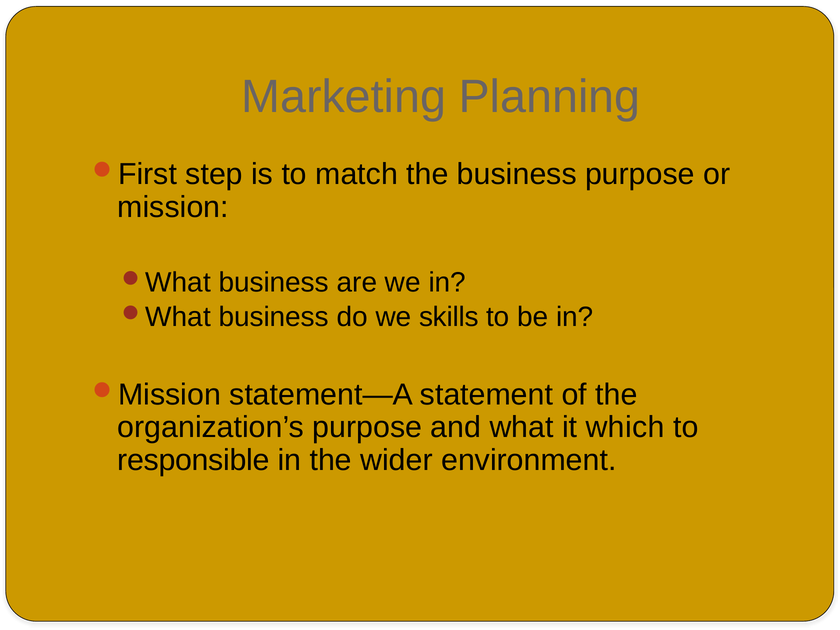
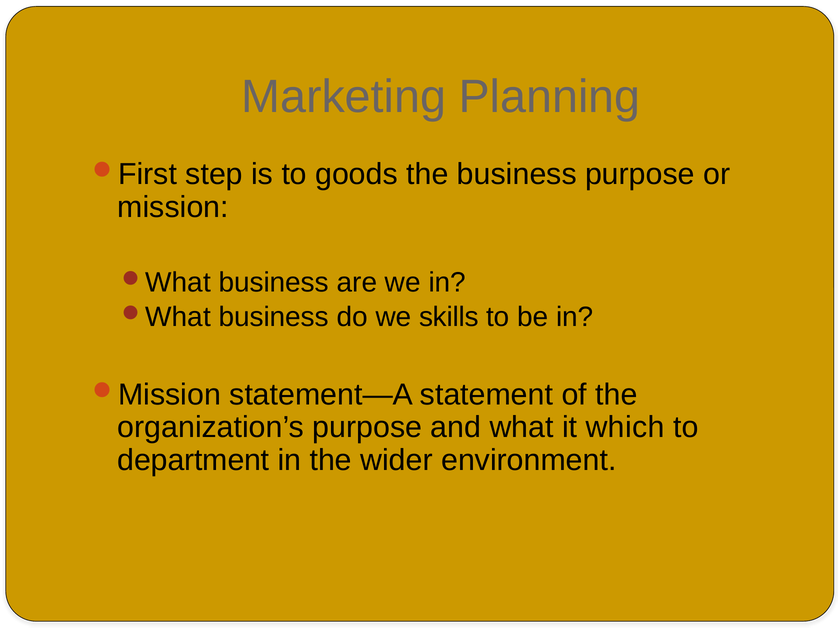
match: match -> goods
responsible: responsible -> department
